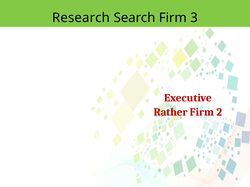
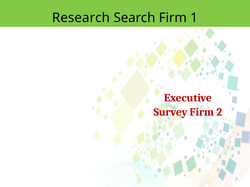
3: 3 -> 1
Rather: Rather -> Survey
